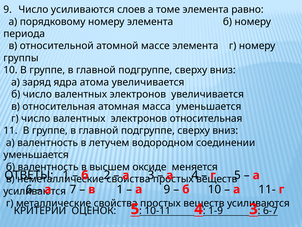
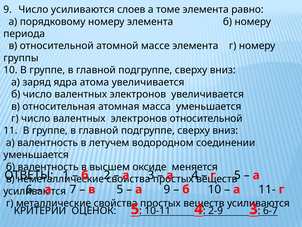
электронов относительная: относительная -> относительной
в 1: 1 -> 5
1-9: 1-9 -> 2-9
